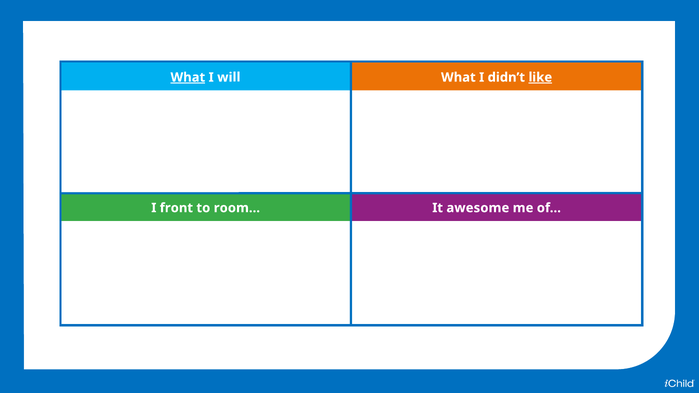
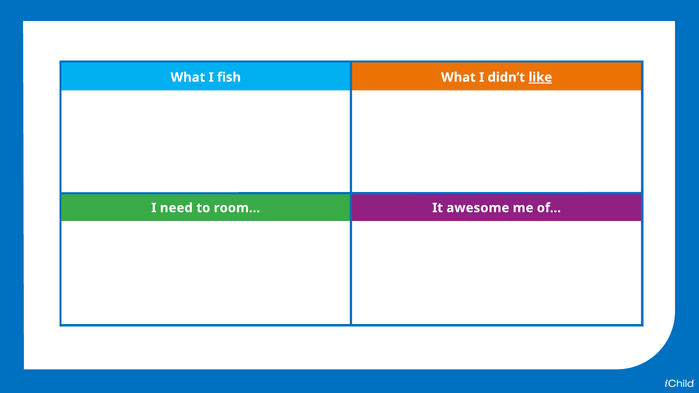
What at (188, 77) underline: present -> none
will: will -> fish
front: front -> need
